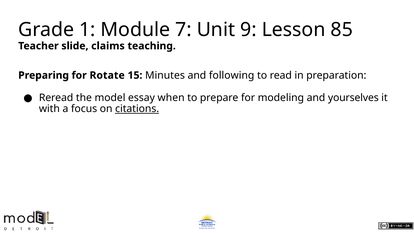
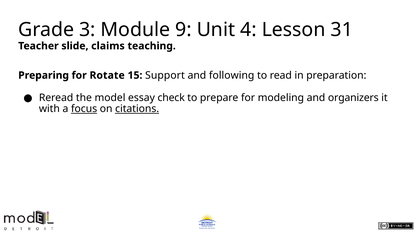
1: 1 -> 3
7: 7 -> 9
9: 9 -> 4
85: 85 -> 31
Minutes: Minutes -> Support
when: when -> check
yourselves: yourselves -> organizers
focus underline: none -> present
